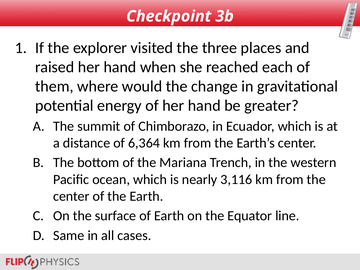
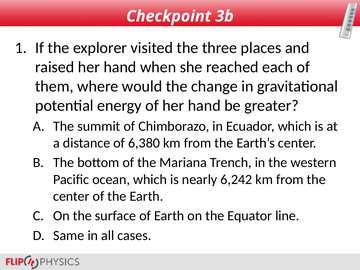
6,364: 6,364 -> 6,380
3,116: 3,116 -> 6,242
